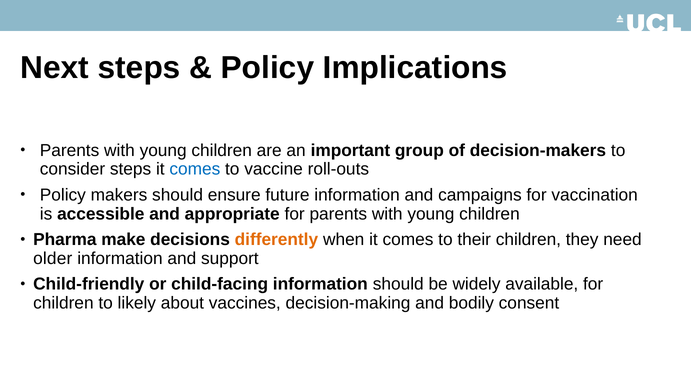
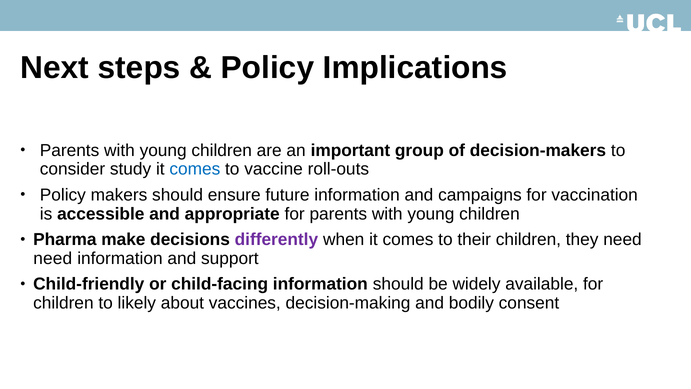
consider steps: steps -> study
differently colour: orange -> purple
older at (53, 258): older -> need
